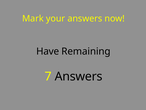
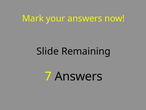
Have: Have -> Slide
